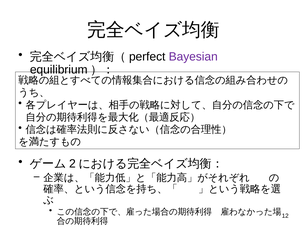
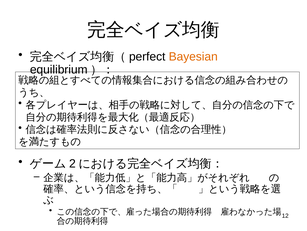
Bayesian colour: purple -> orange
